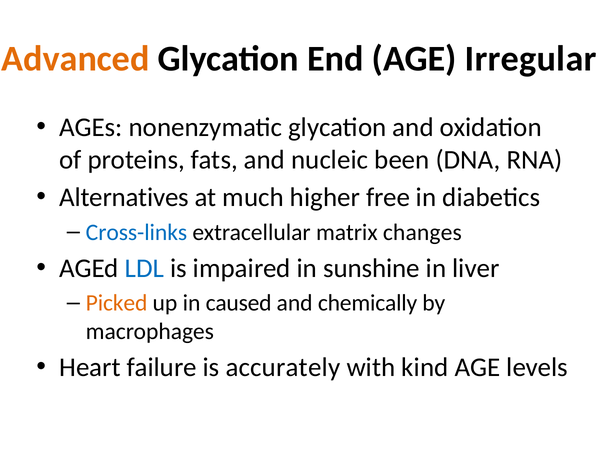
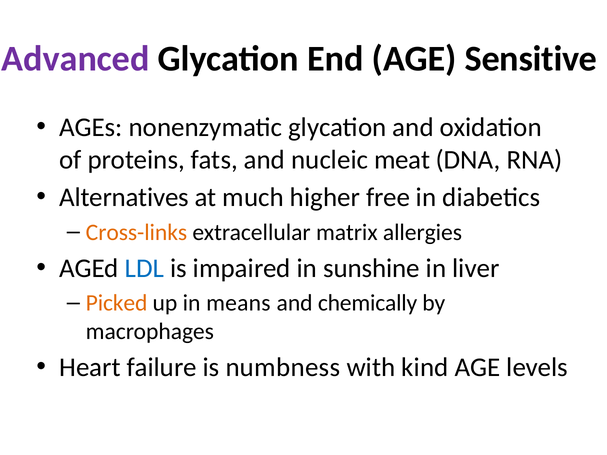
Advanced colour: orange -> purple
Irregular: Irregular -> Sensitive
been: been -> meat
Cross-links colour: blue -> orange
changes: changes -> allergies
caused: caused -> means
accurately: accurately -> numbness
